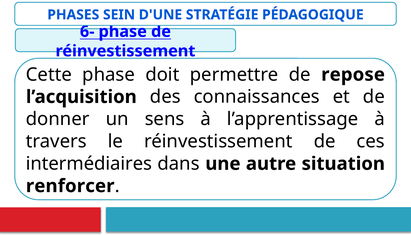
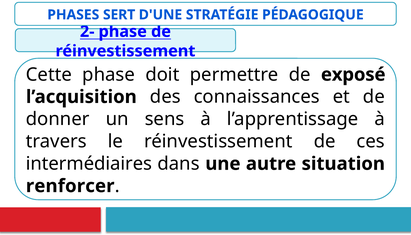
SEIN: SEIN -> SERT
6-: 6- -> 2-
repose: repose -> exposé
